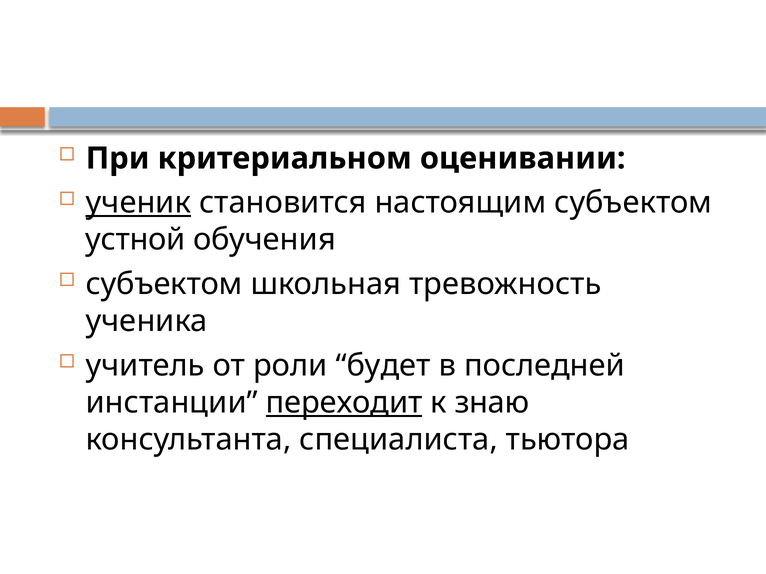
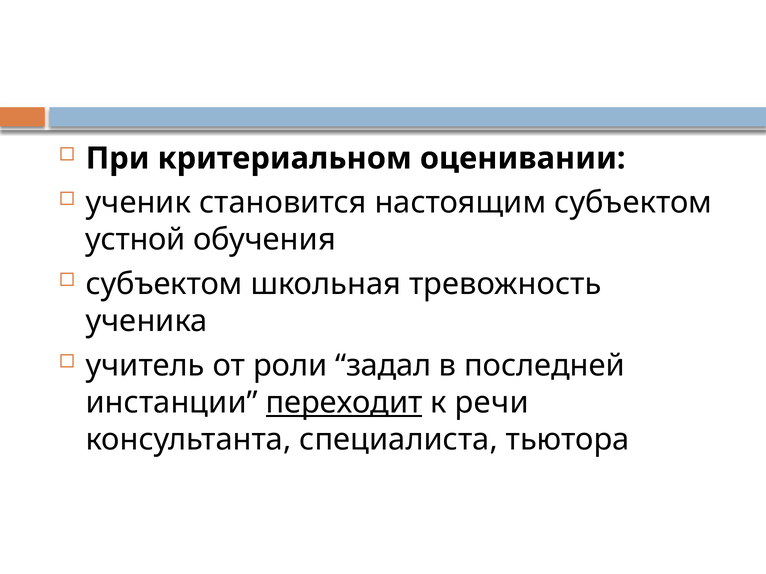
ученик underline: present -> none
будет: будет -> задал
знаю: знаю -> речи
